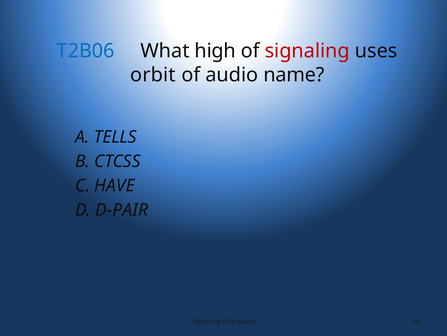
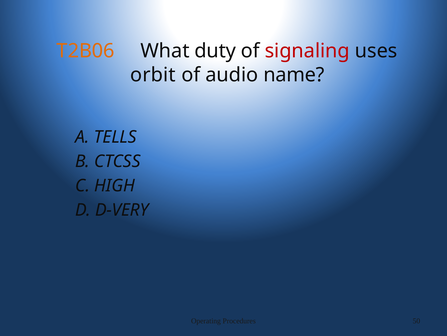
T2B06 colour: blue -> orange
high: high -> duty
HAVE: HAVE -> HIGH
D-PAIR: D-PAIR -> D-VERY
